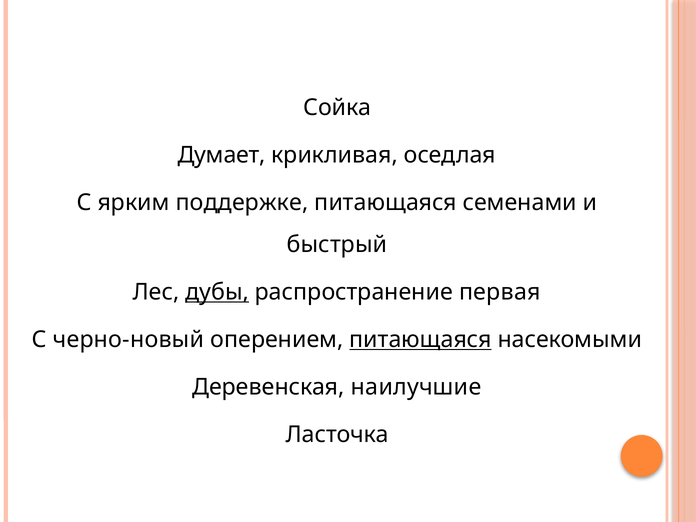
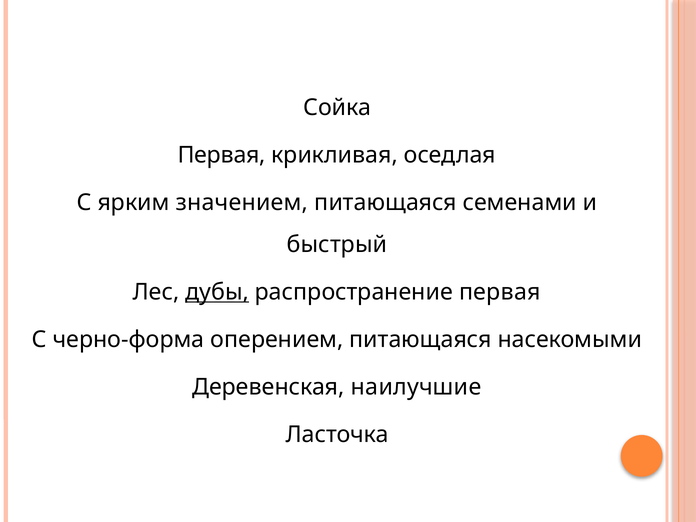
Думает at (222, 155): Думает -> Первая
поддержке: поддержке -> значением
черно-новый: черно-новый -> черно-форма
питающаяся at (421, 340) underline: present -> none
